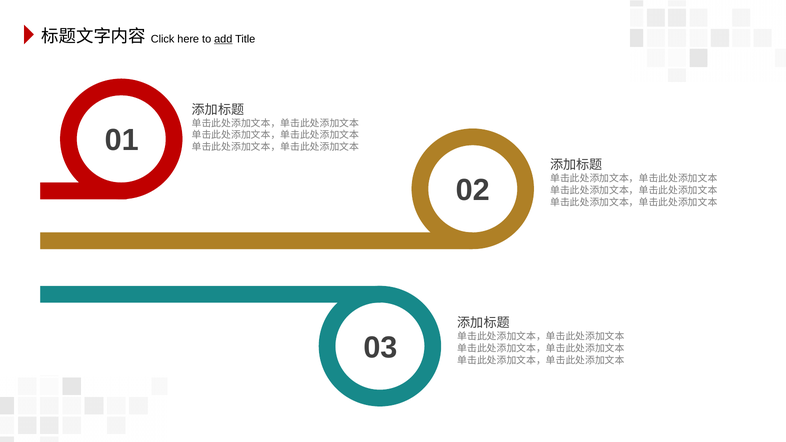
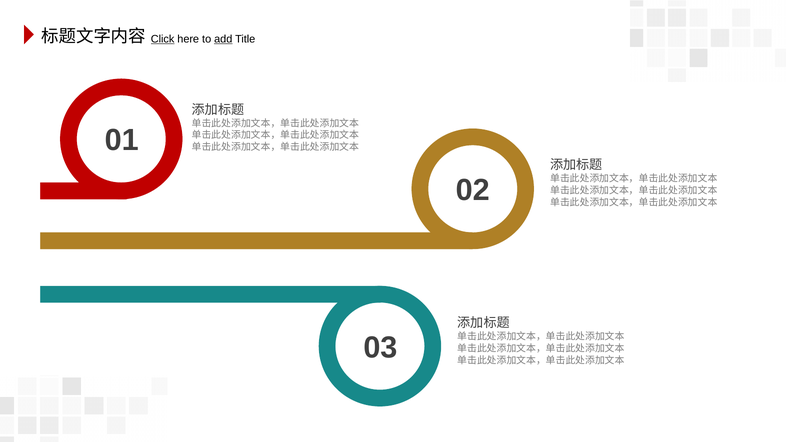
Click underline: none -> present
